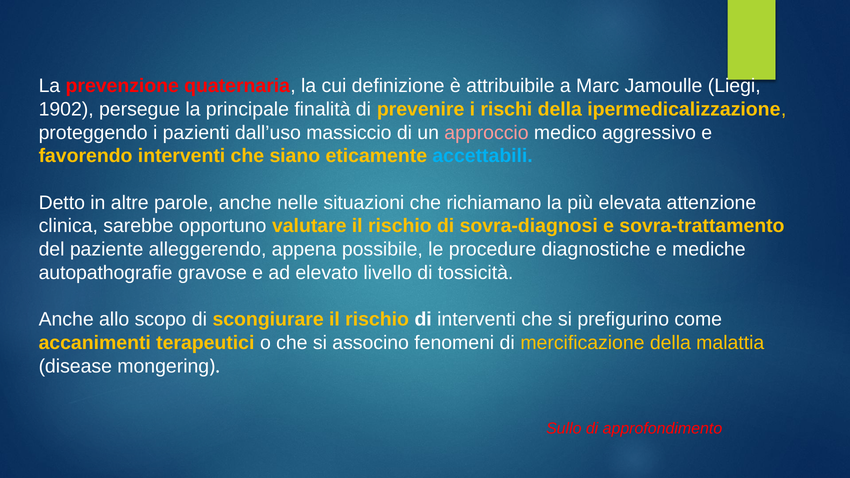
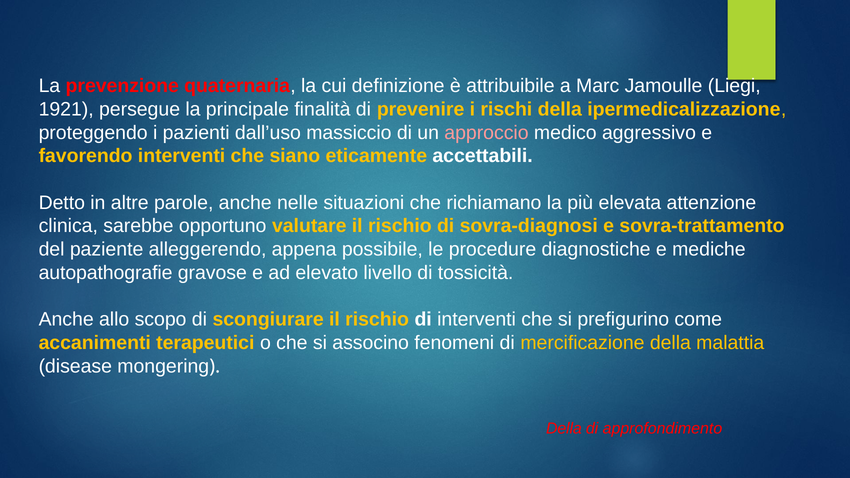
1902: 1902 -> 1921
accettabili colour: light blue -> white
Sullo at (564, 428): Sullo -> Della
